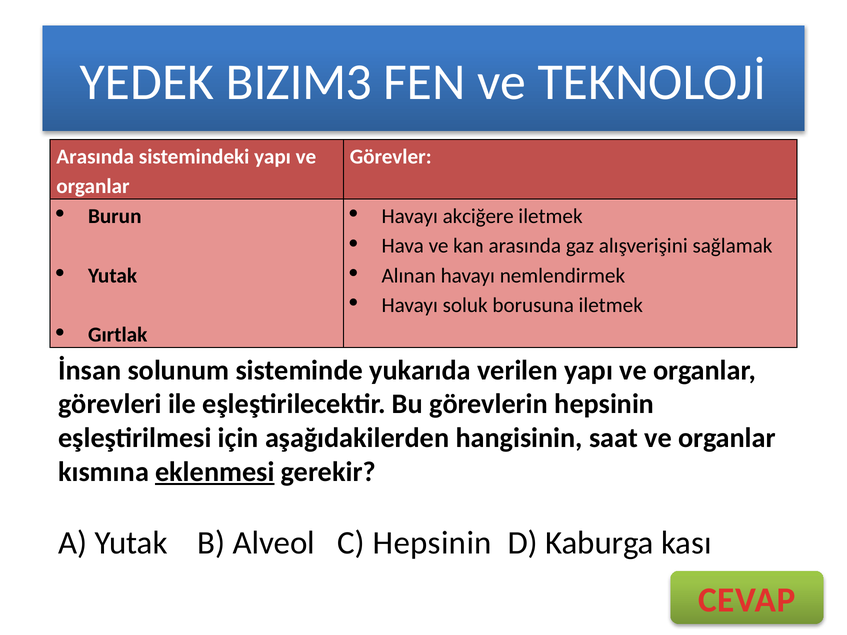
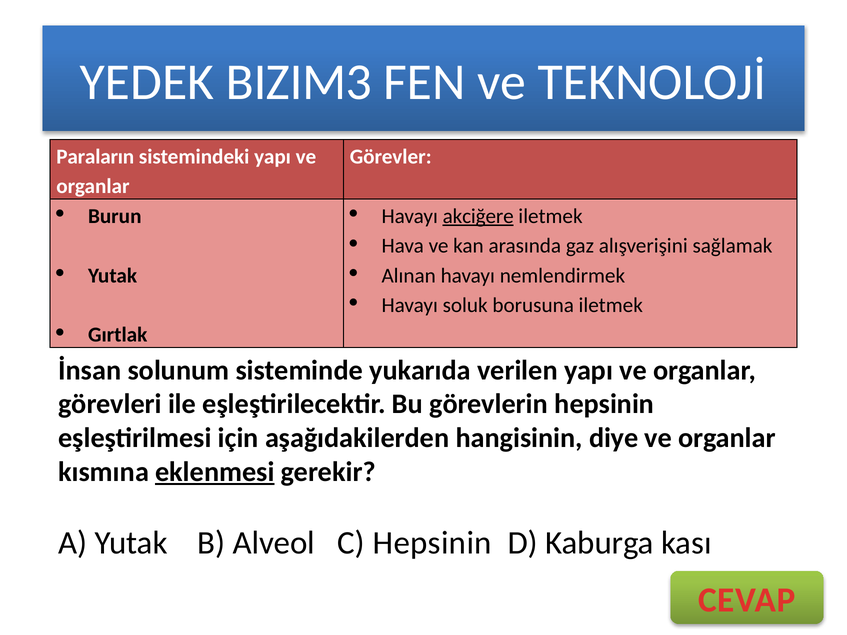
Arasında at (95, 157): Arasında -> Paraların
akciğere underline: none -> present
saat: saat -> diye
